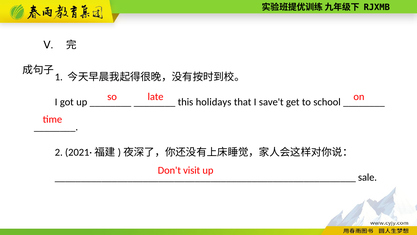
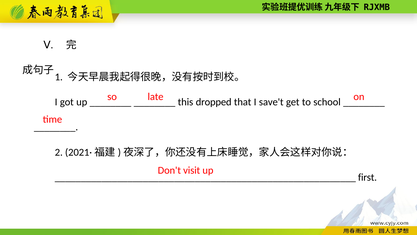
holidays: holidays -> dropped
sale: sale -> first
